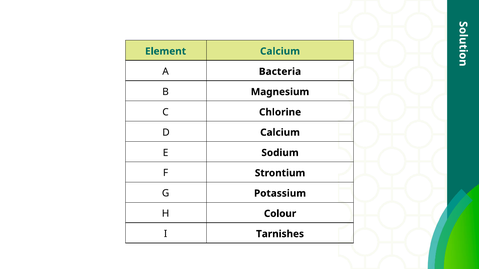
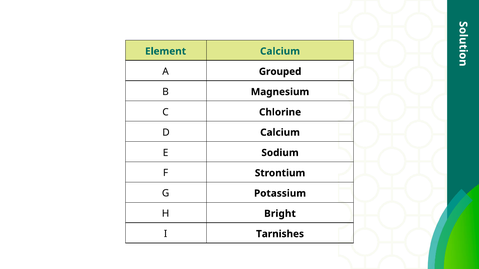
Bacteria: Bacteria -> Grouped
Colour: Colour -> Bright
